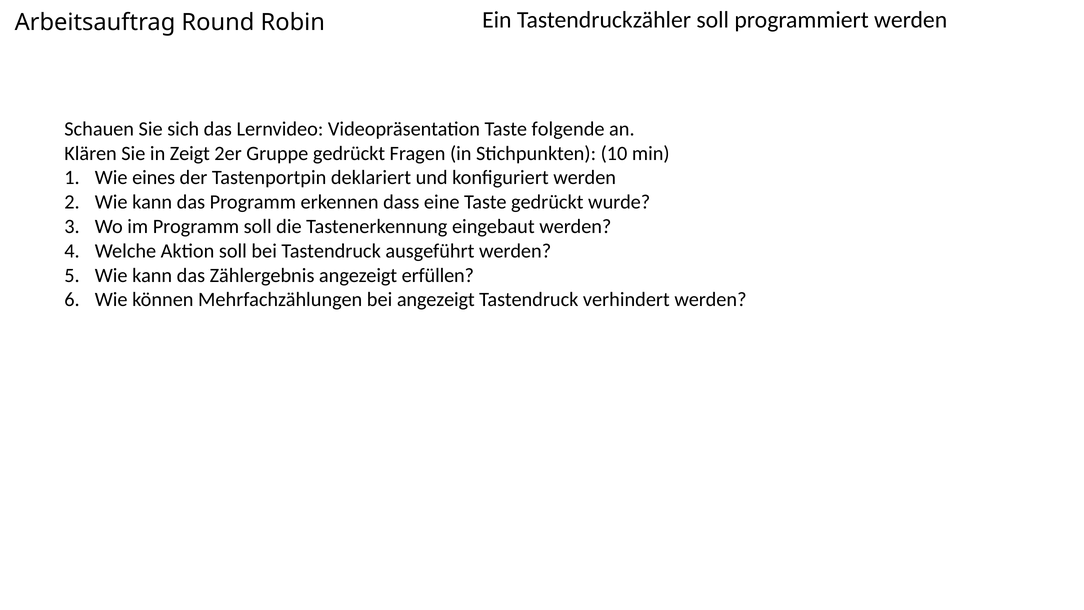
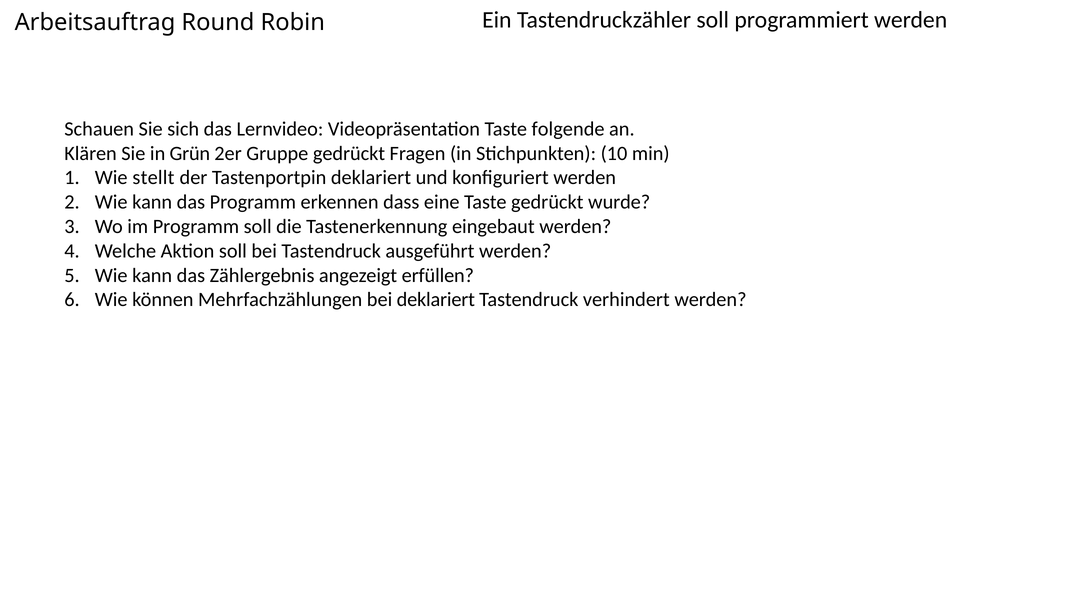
Zeigt: Zeigt -> Grün
eines: eines -> stellt
bei angezeigt: angezeigt -> deklariert
